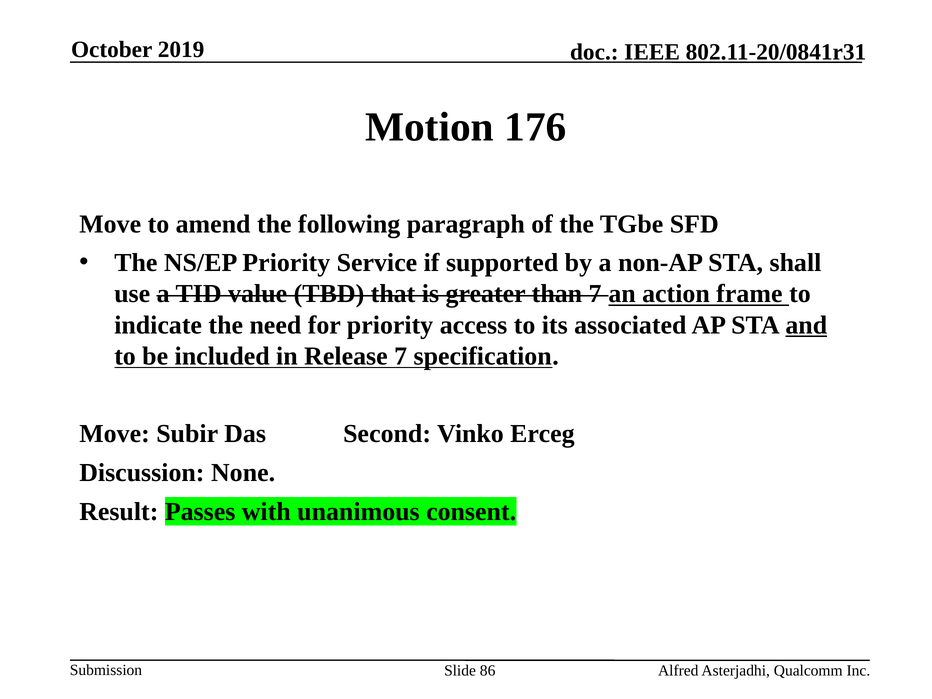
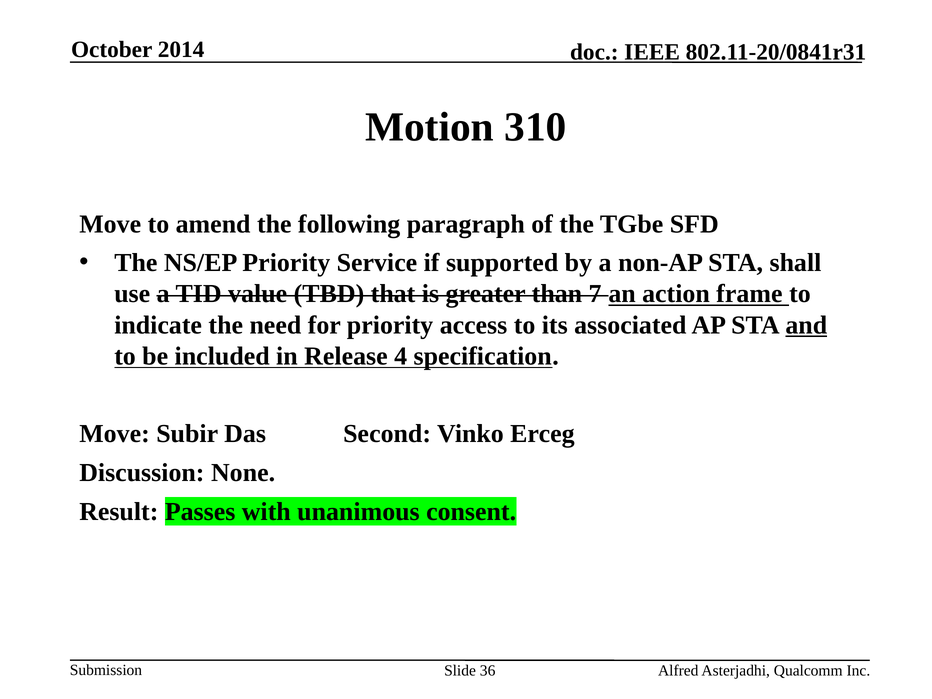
2019: 2019 -> 2014
176: 176 -> 310
Release 7: 7 -> 4
86: 86 -> 36
